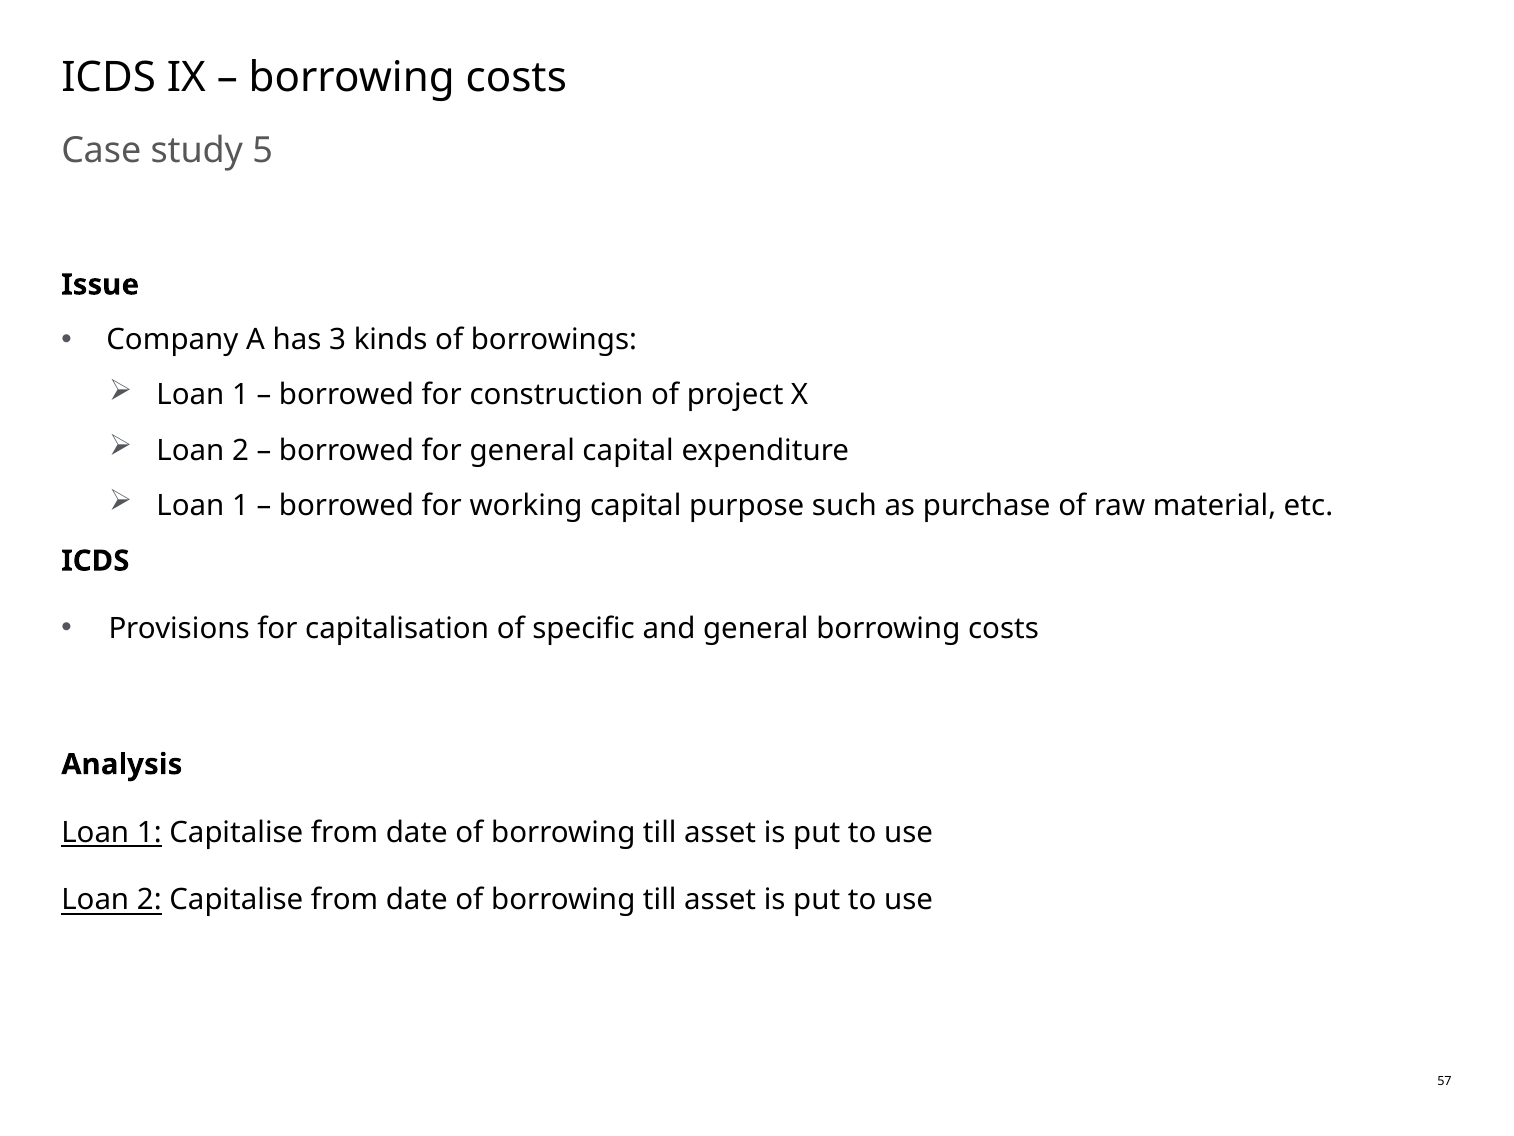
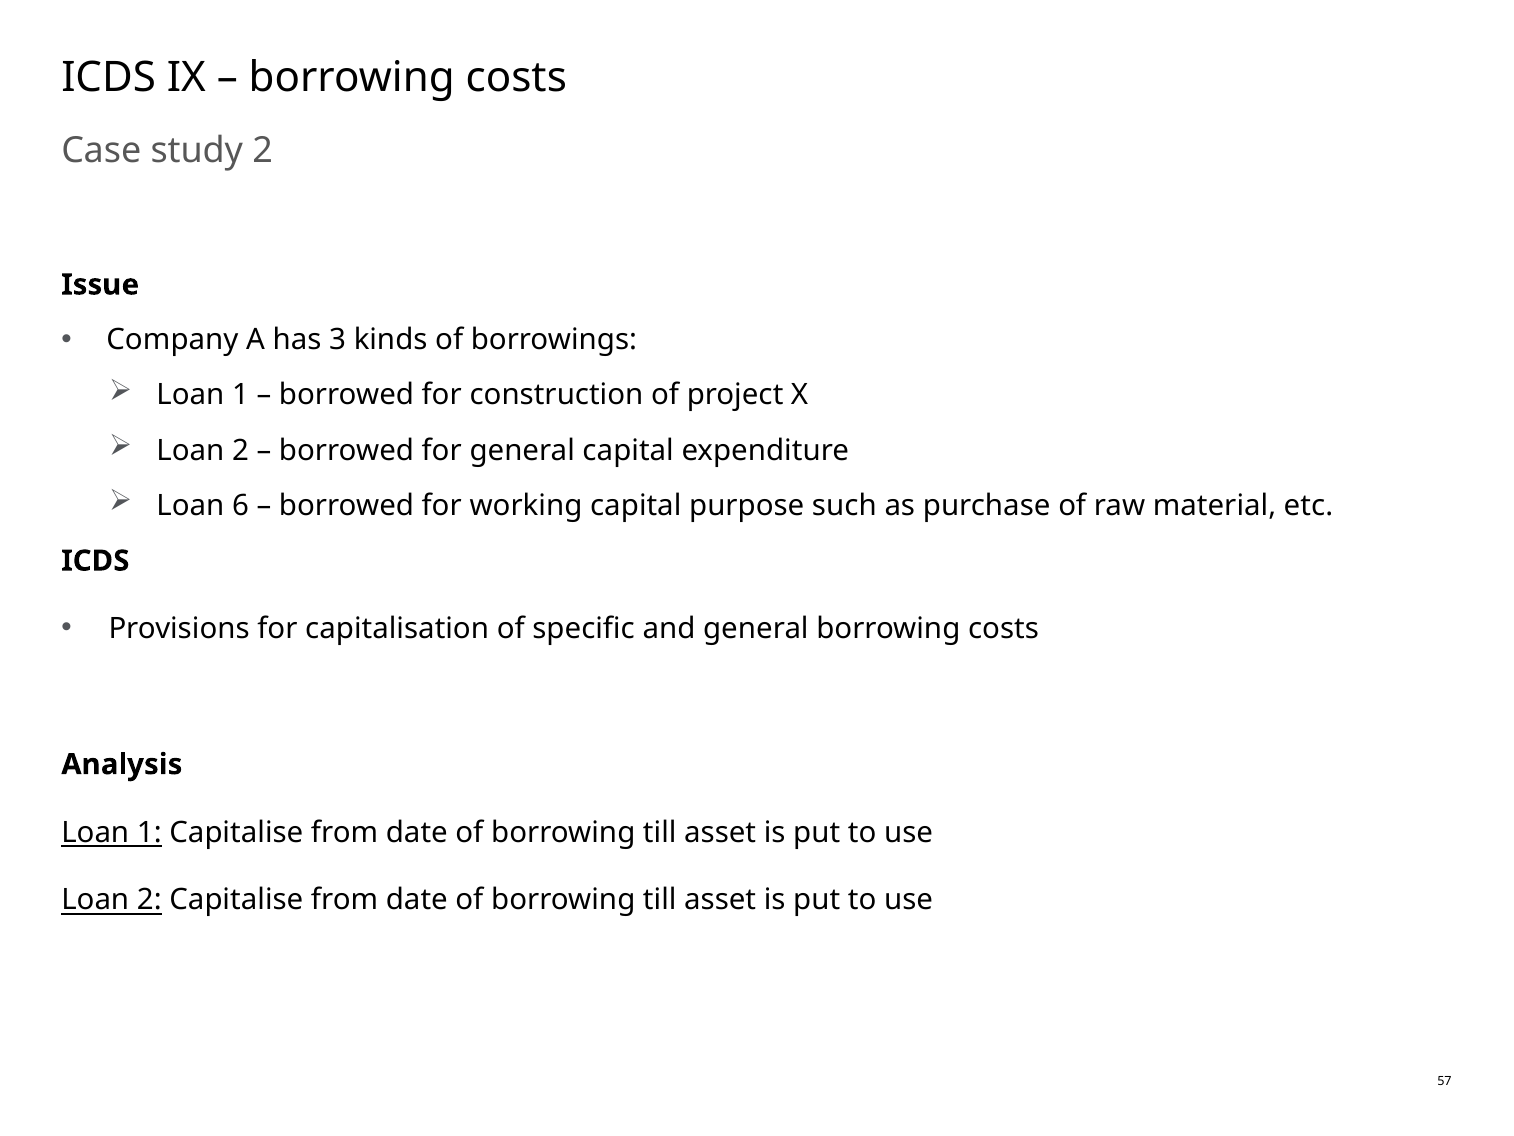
study 5: 5 -> 2
1 at (240, 505): 1 -> 6
